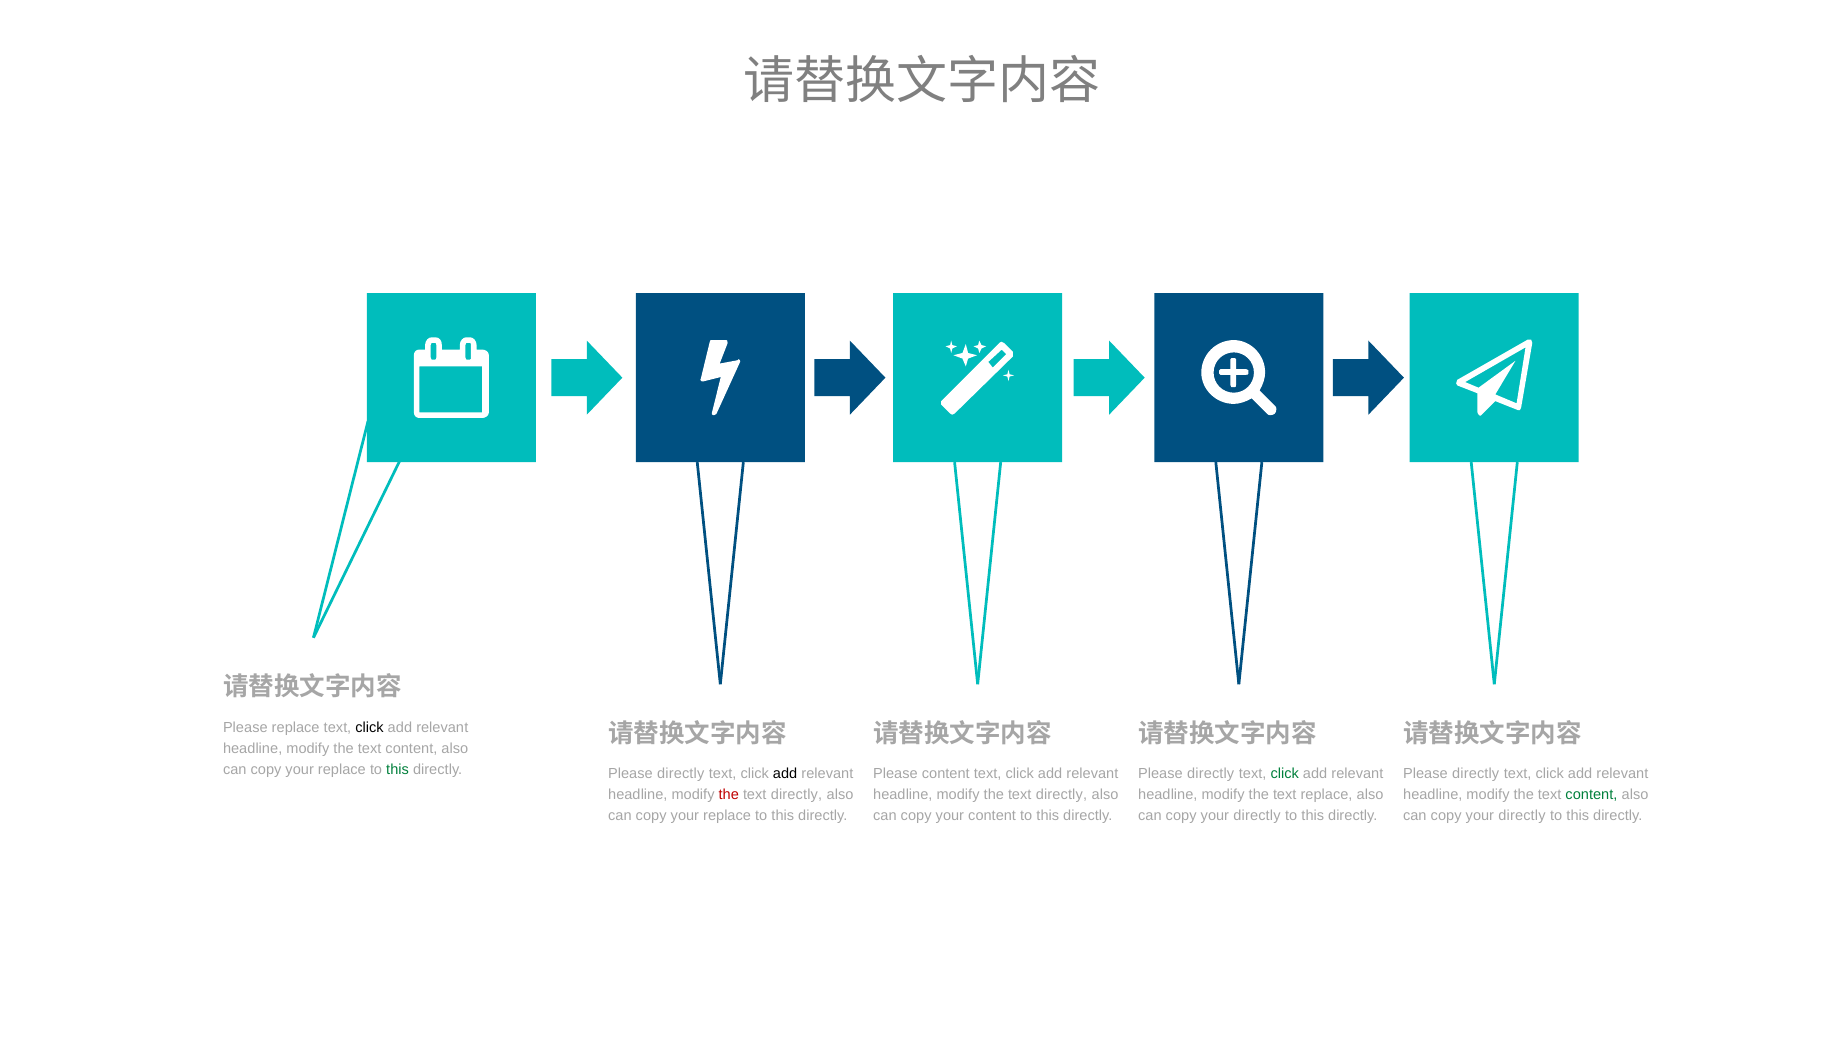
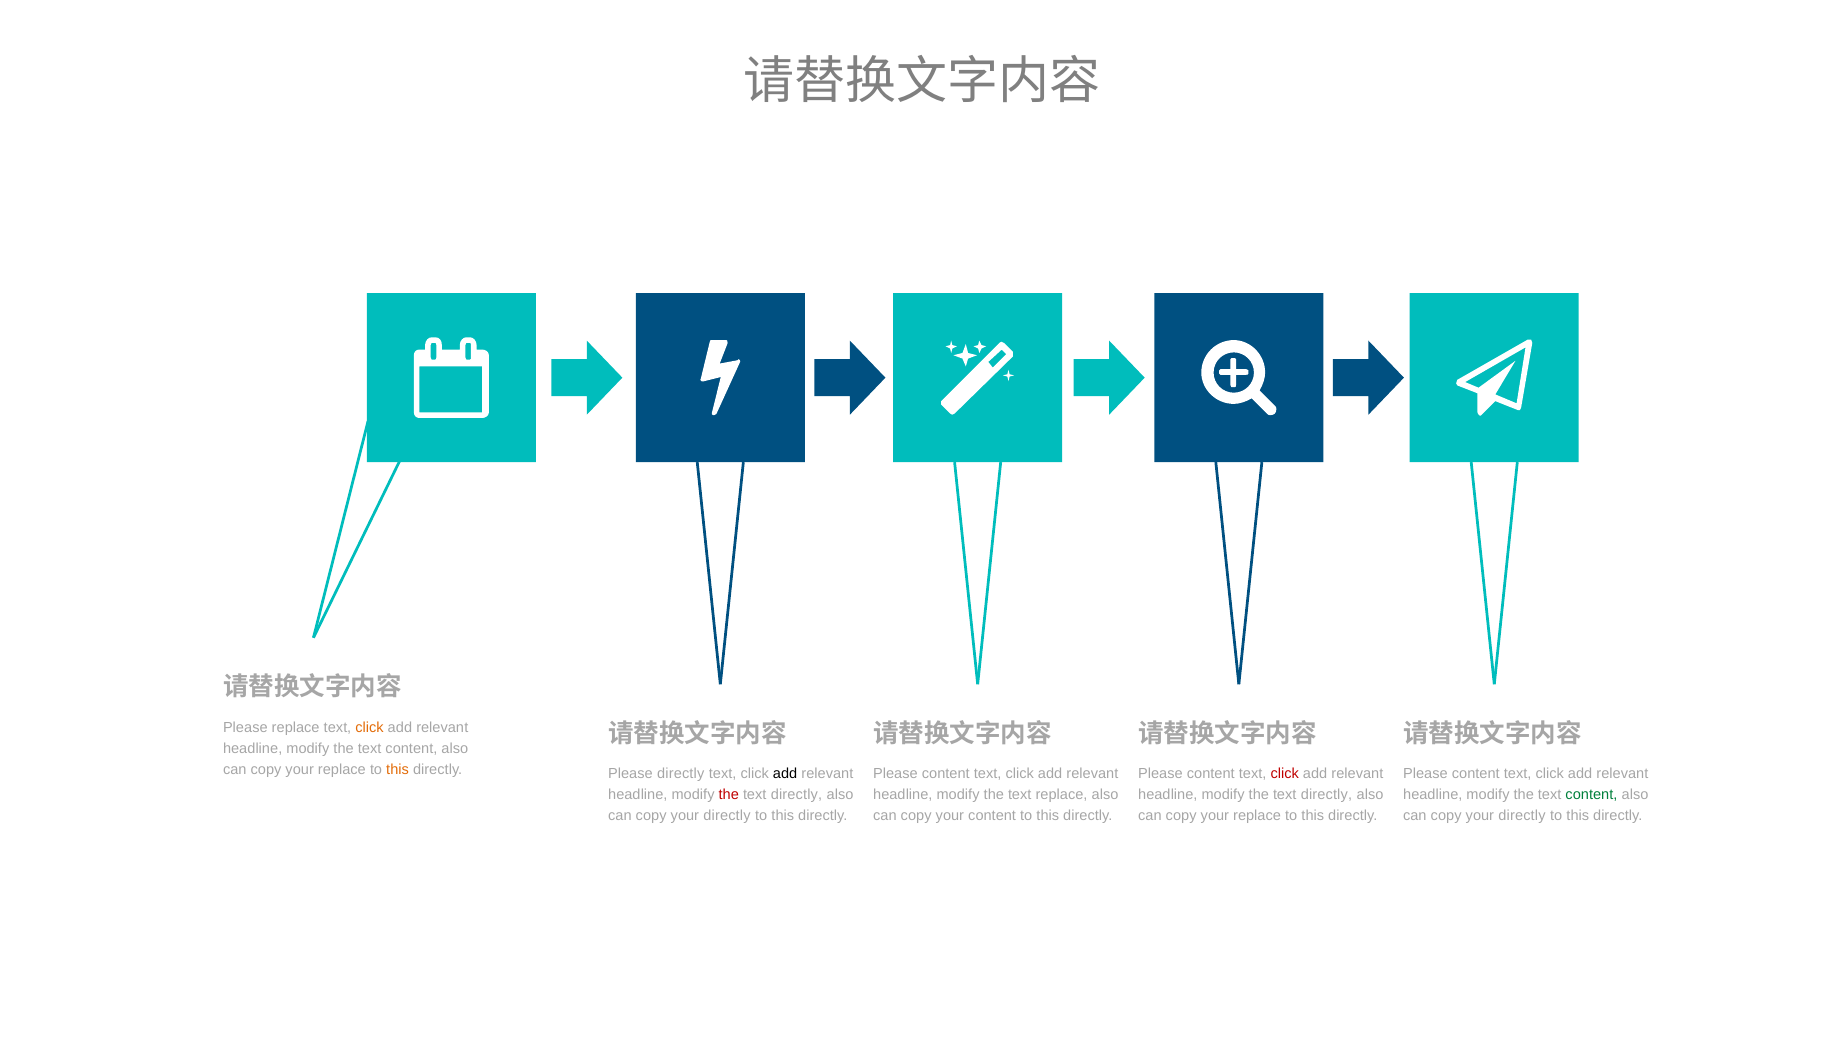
click at (370, 728) colour: black -> orange
this at (398, 770) colour: green -> orange
directly at (1211, 774): directly -> content
click at (1285, 774) colour: green -> red
directly at (1476, 774): directly -> content
directly at (1061, 795): directly -> replace
replace at (1326, 795): replace -> directly
replace at (727, 816): replace -> directly
directly at (1257, 816): directly -> replace
